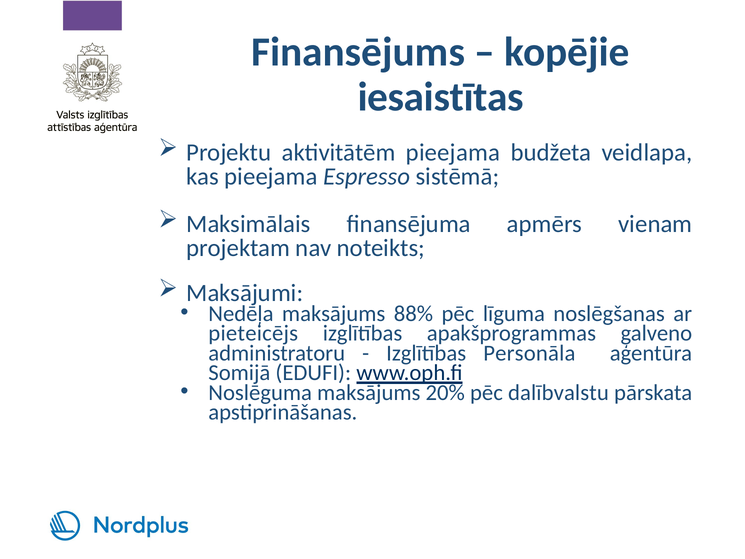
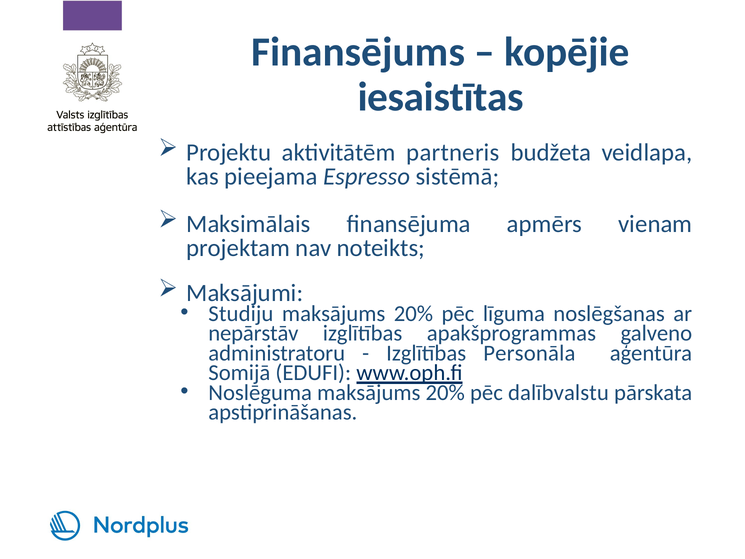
aktivitātēm pieejama: pieejama -> partneris
Nedēļa: Nedēļa -> Studiju
88% at (413, 314): 88% -> 20%
pieteicējs: pieteicējs -> nepārstāv
